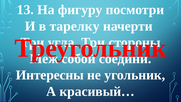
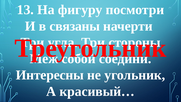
тарелку: тарелку -> связаны
